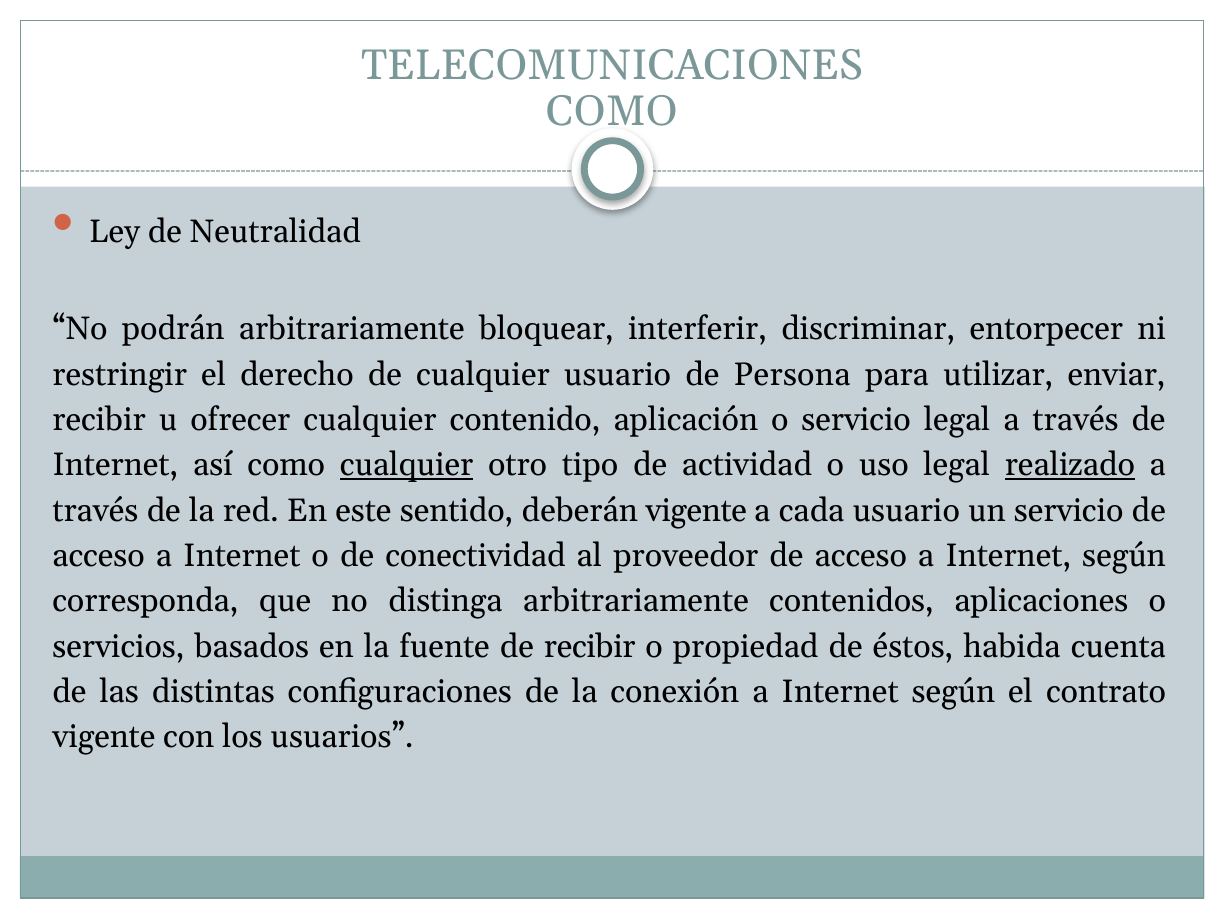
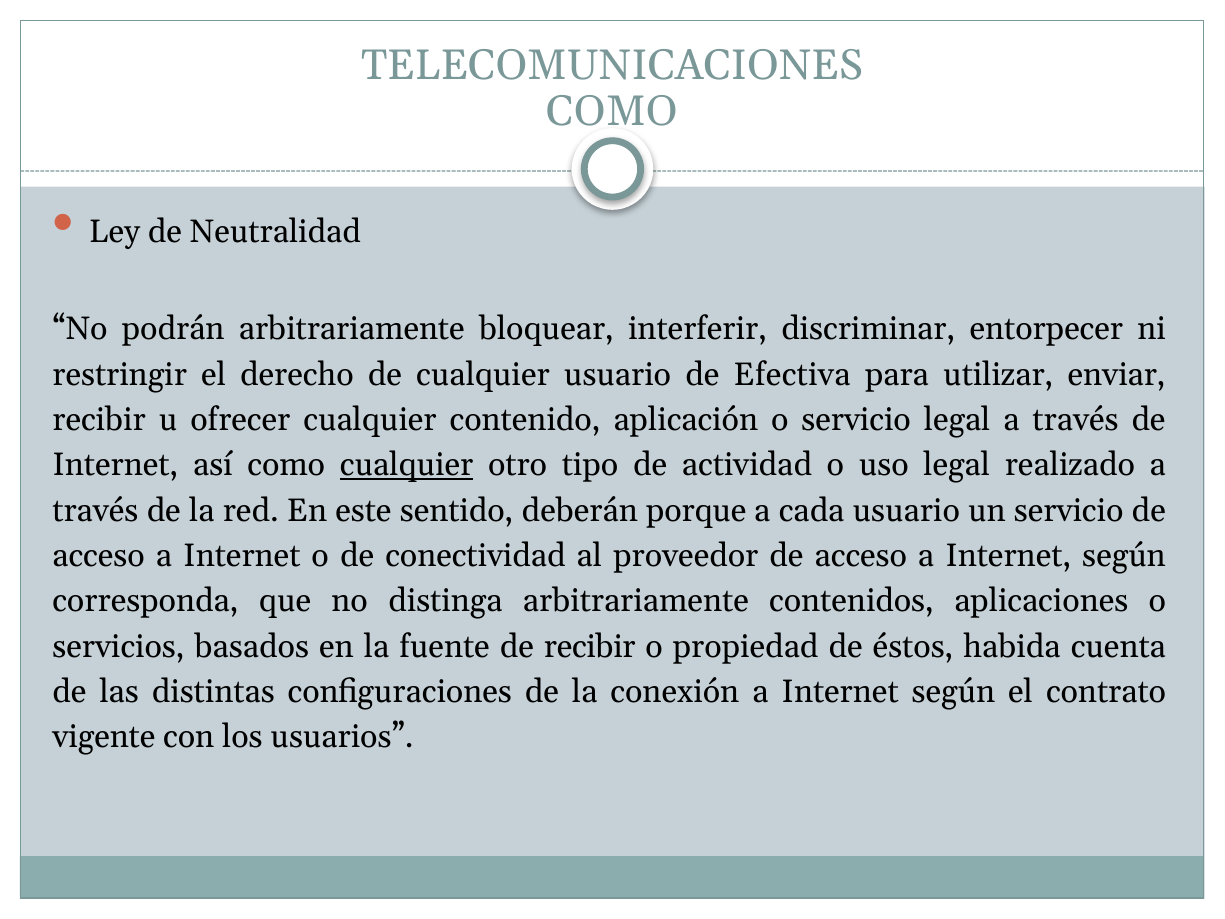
Persona: Persona -> Efectiva
realizado underline: present -> none
deberán vigente: vigente -> porque
